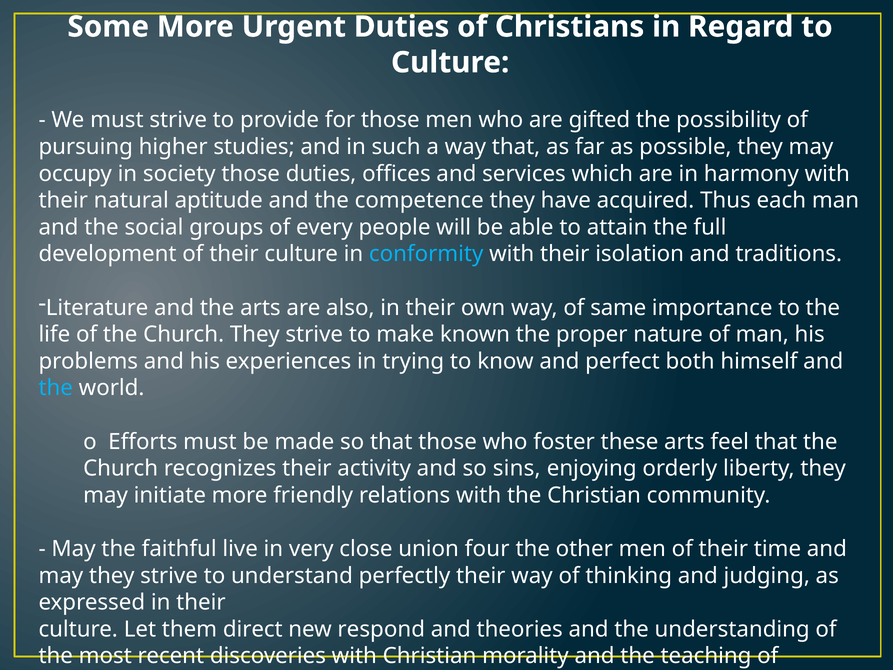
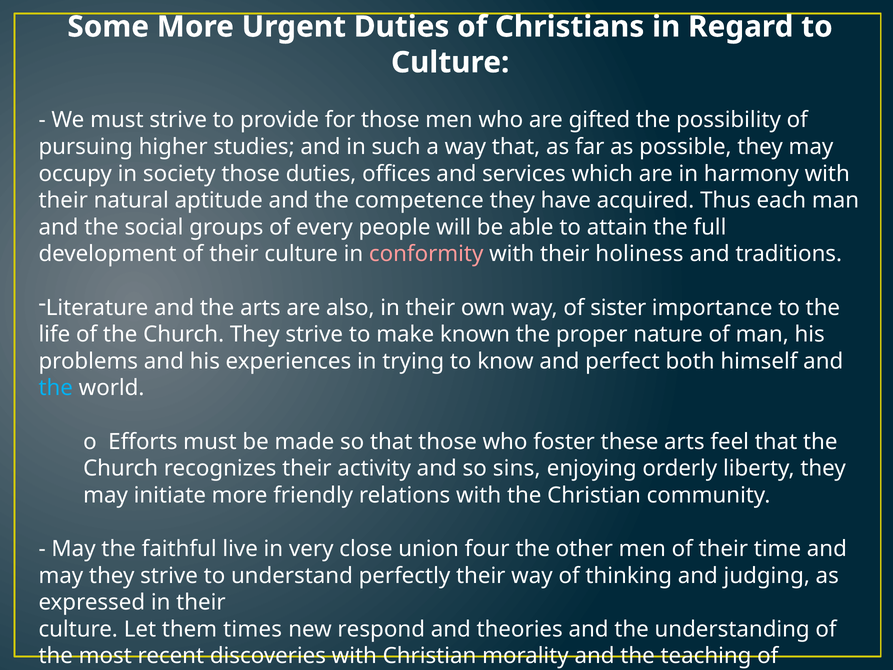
conformity colour: light blue -> pink
isolation: isolation -> holiness
same: same -> sister
direct: direct -> times
